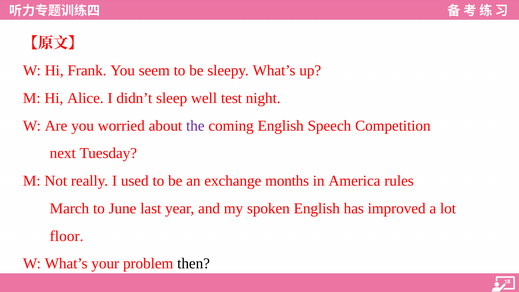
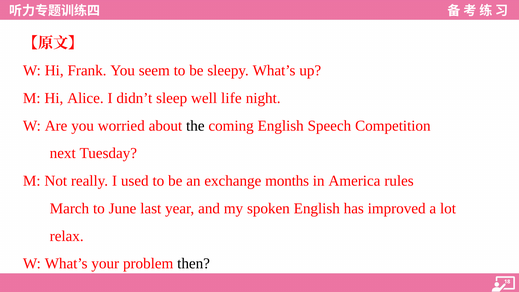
test: test -> life
the colour: purple -> black
floor: floor -> relax
